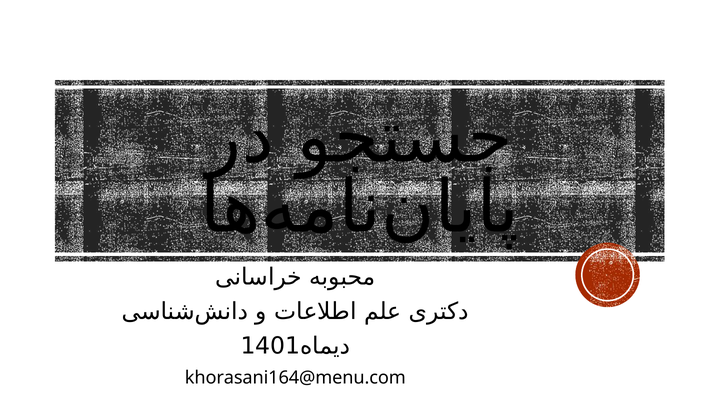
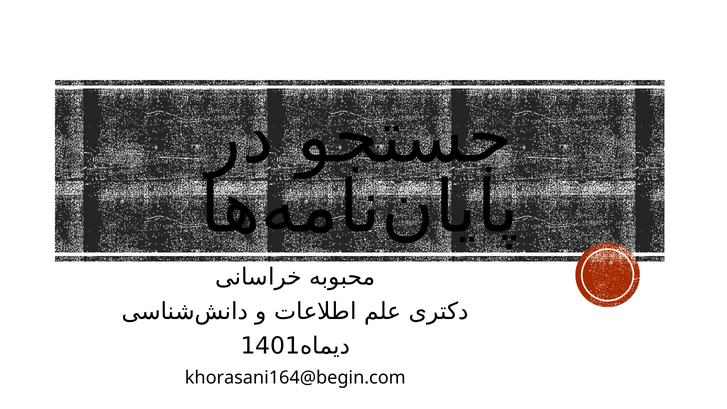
khorasani164@menu.com: khorasani164@menu.com -> khorasani164@begin.com
